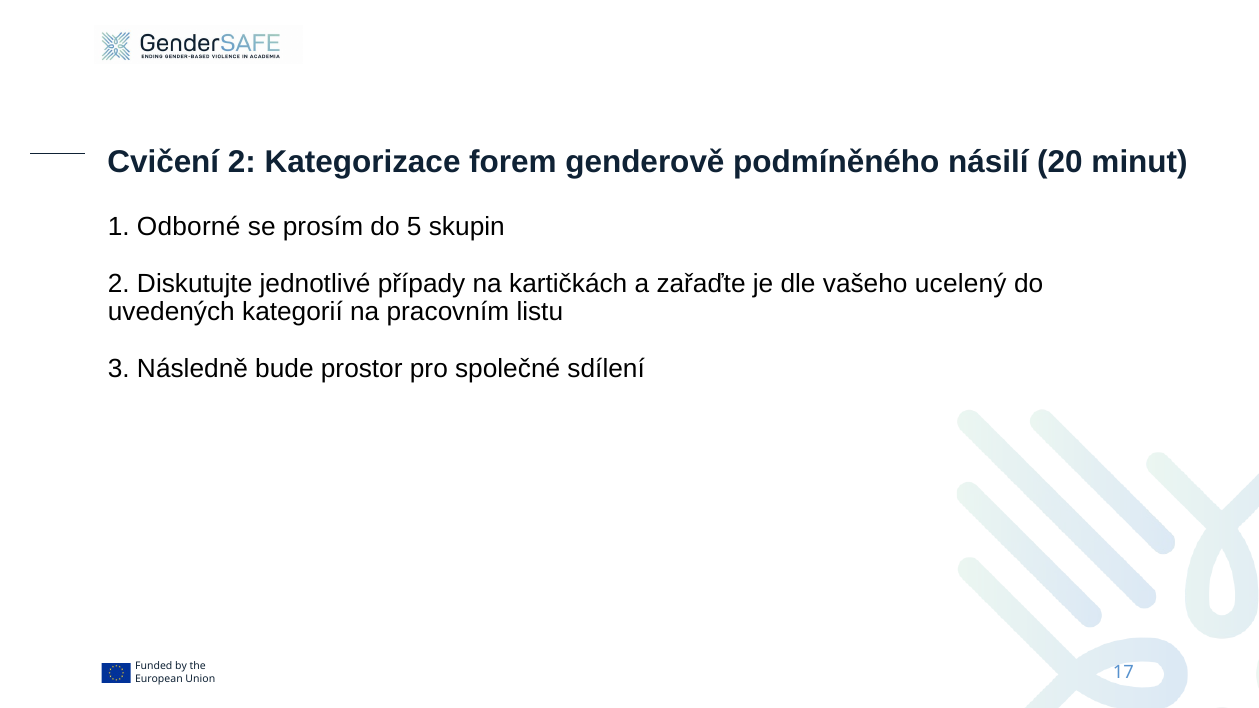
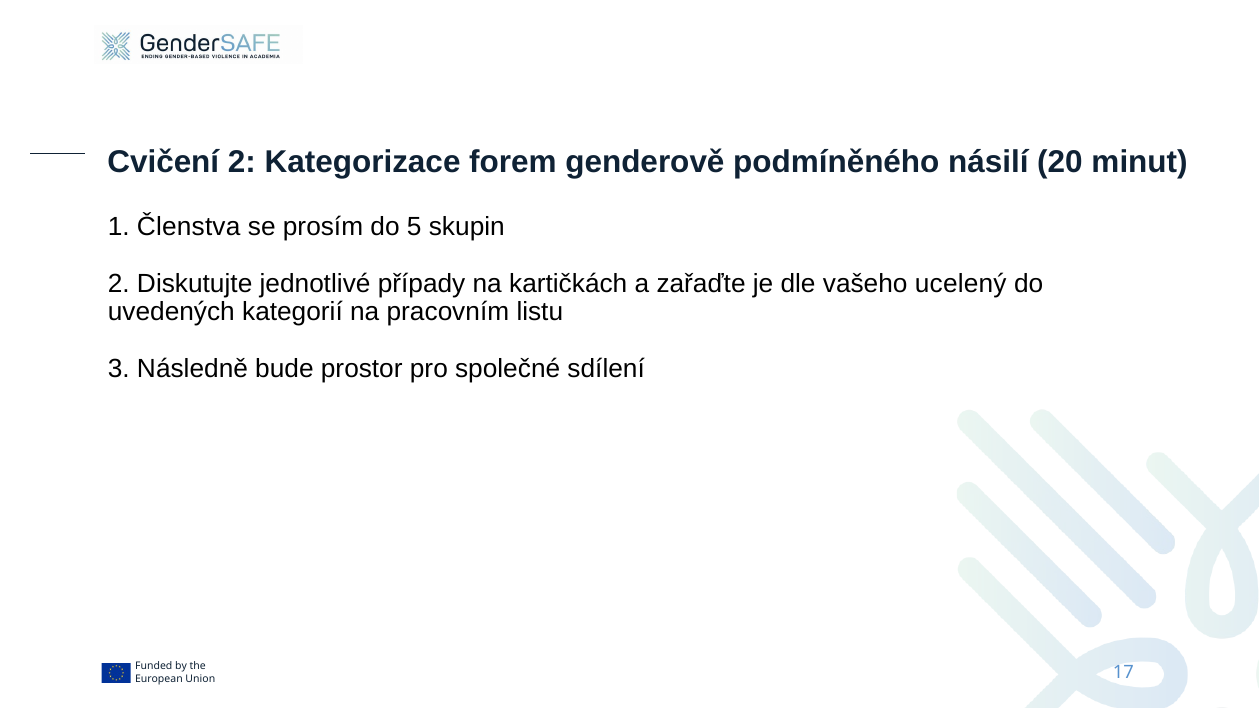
Odborné: Odborné -> Členstva
